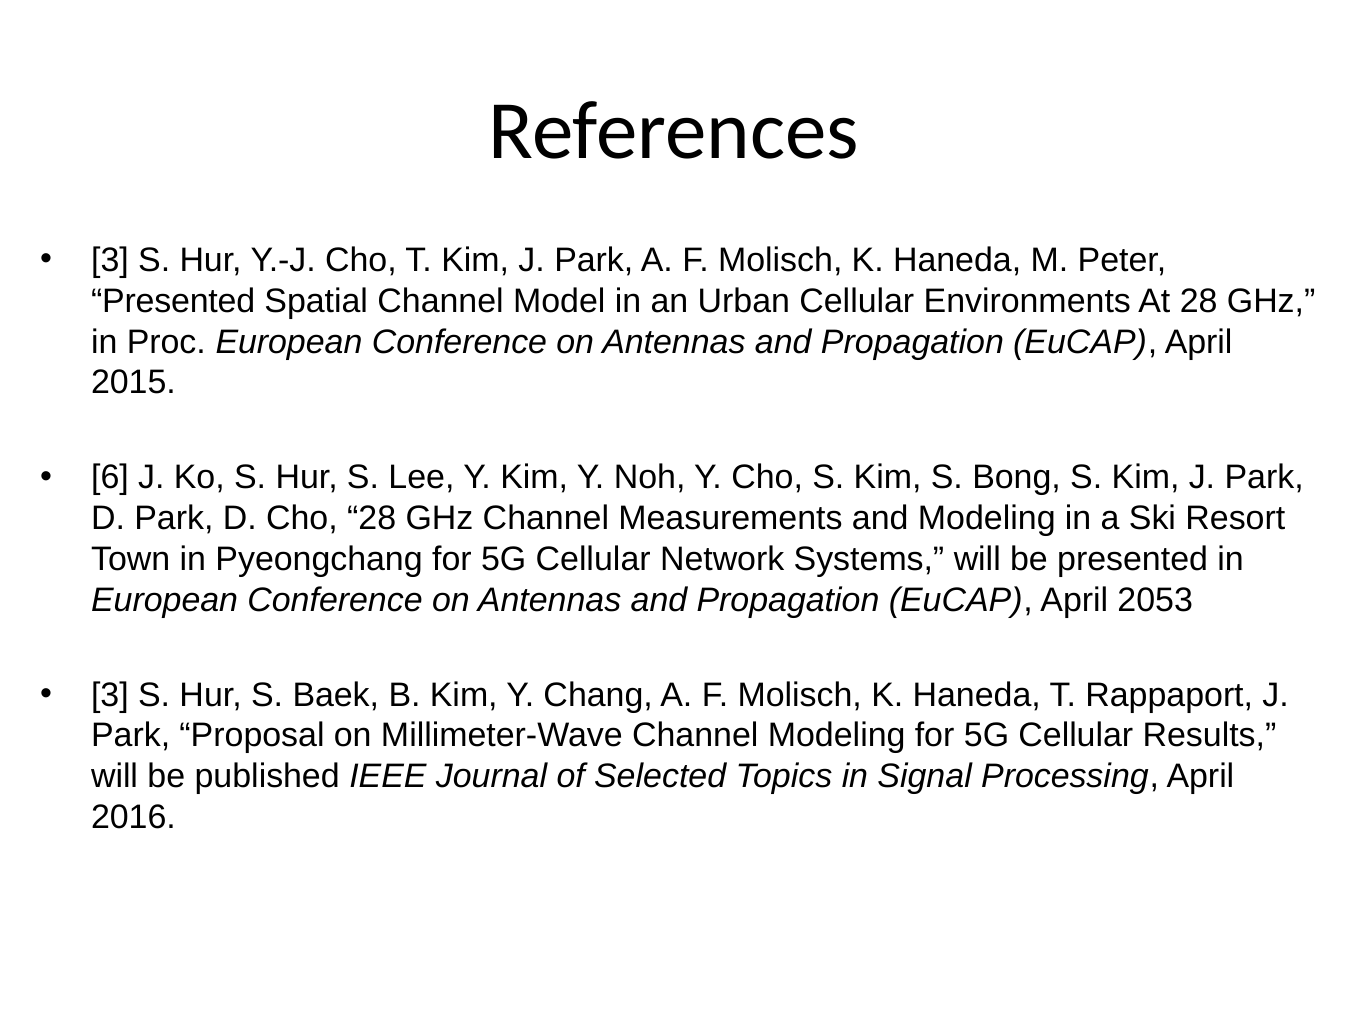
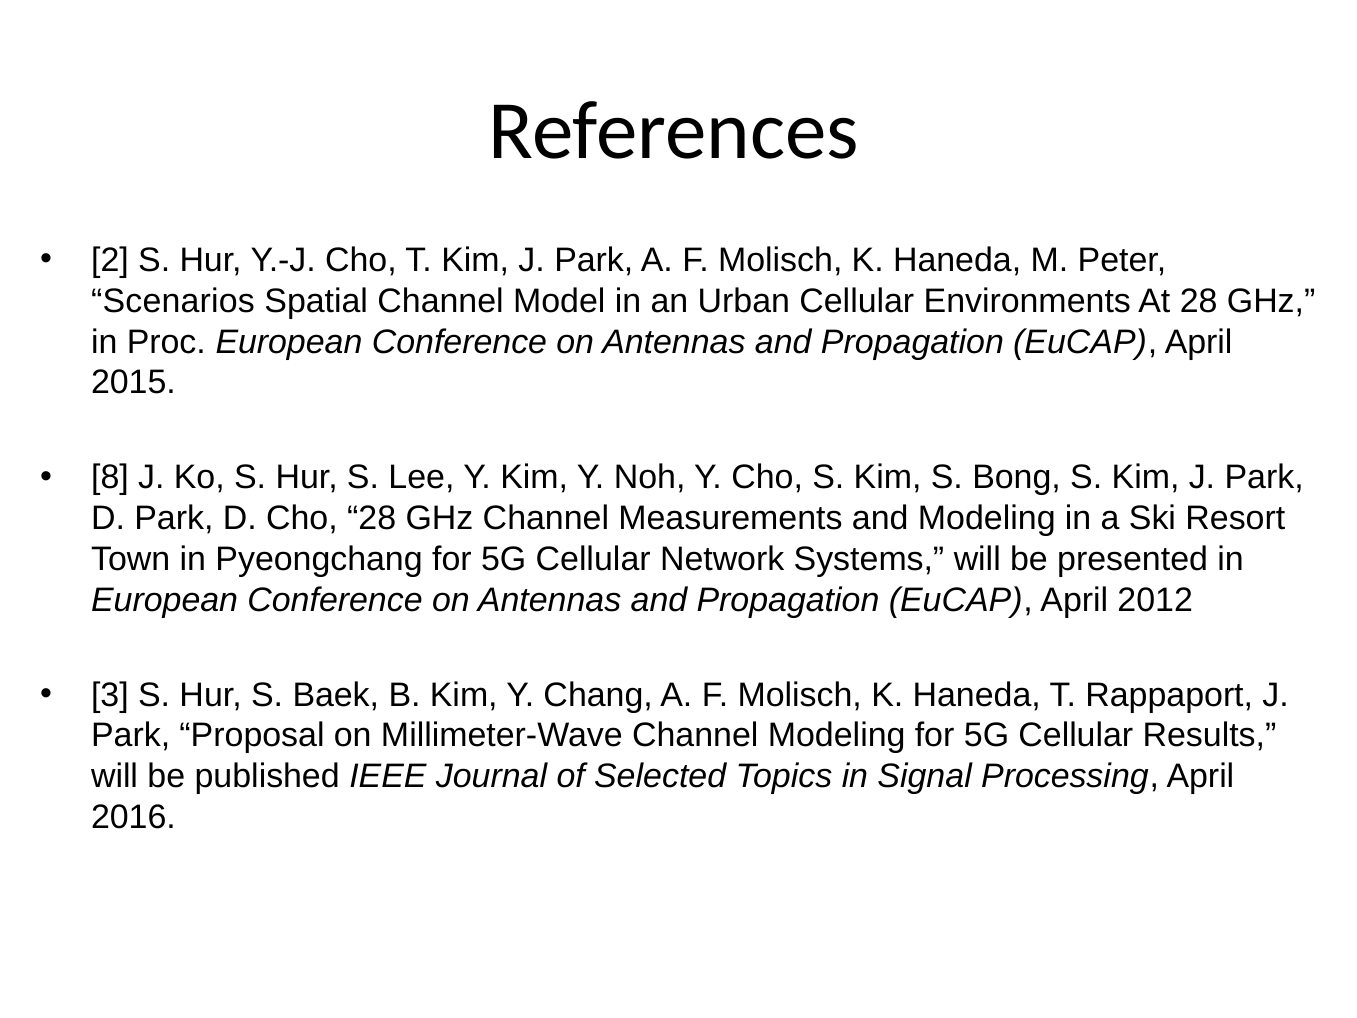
3 at (110, 261): 3 -> 2
Presented at (173, 301): Presented -> Scenarios
6: 6 -> 8
2053: 2053 -> 2012
